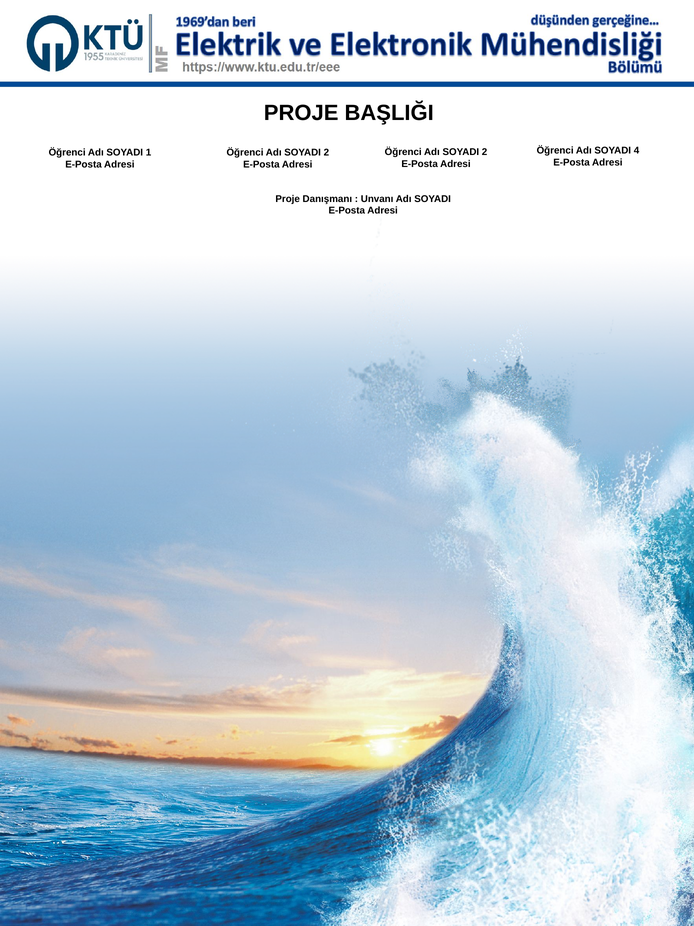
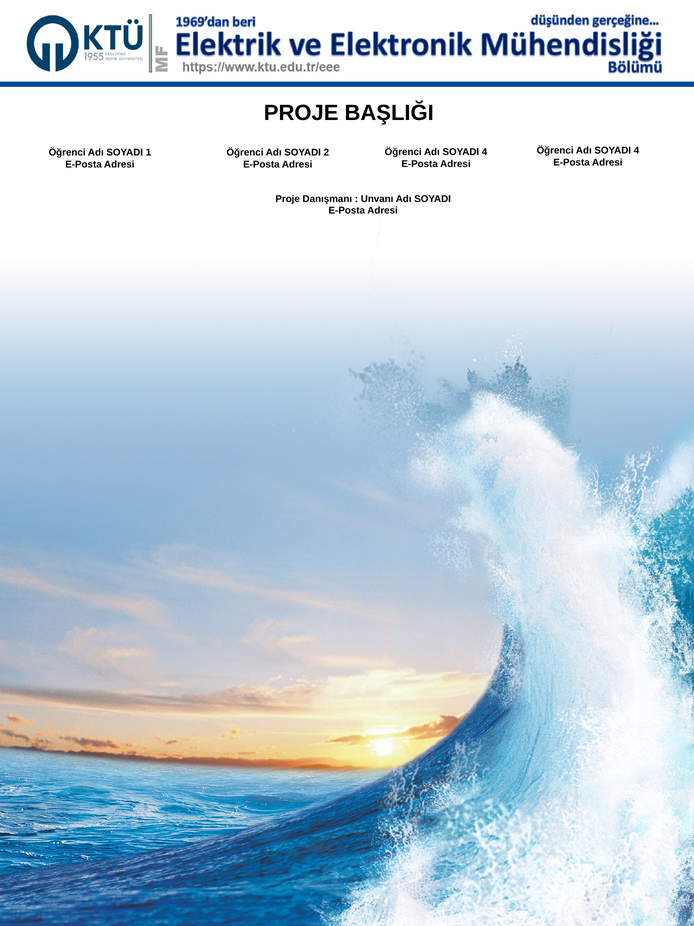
2 at (485, 152): 2 -> 4
